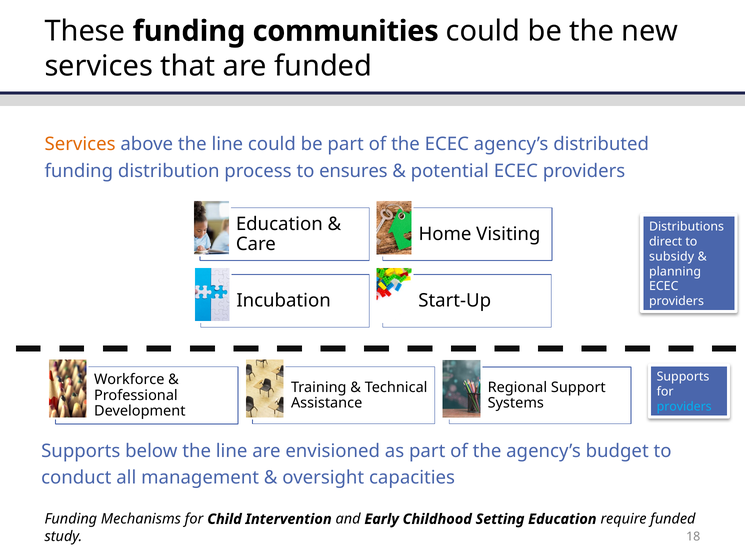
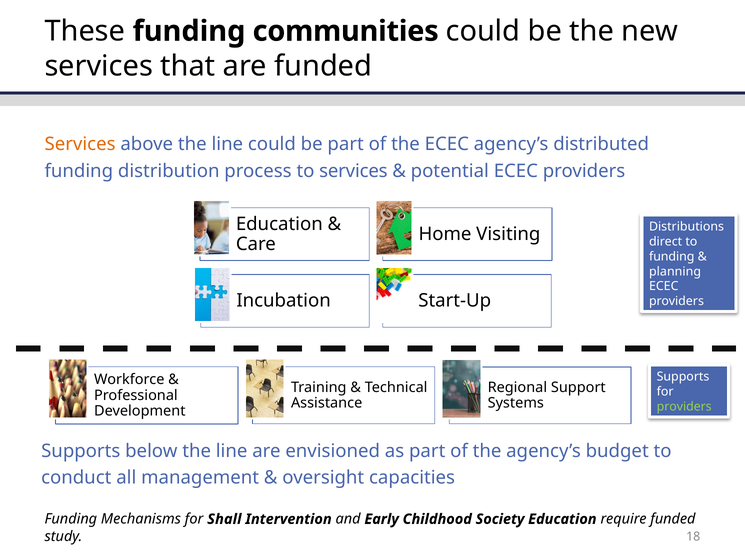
to ensures: ensures -> services
subsidy at (672, 256): subsidy -> funding
providers at (684, 407) colour: light blue -> light green
Child: Child -> Shall
Setting: Setting -> Society
